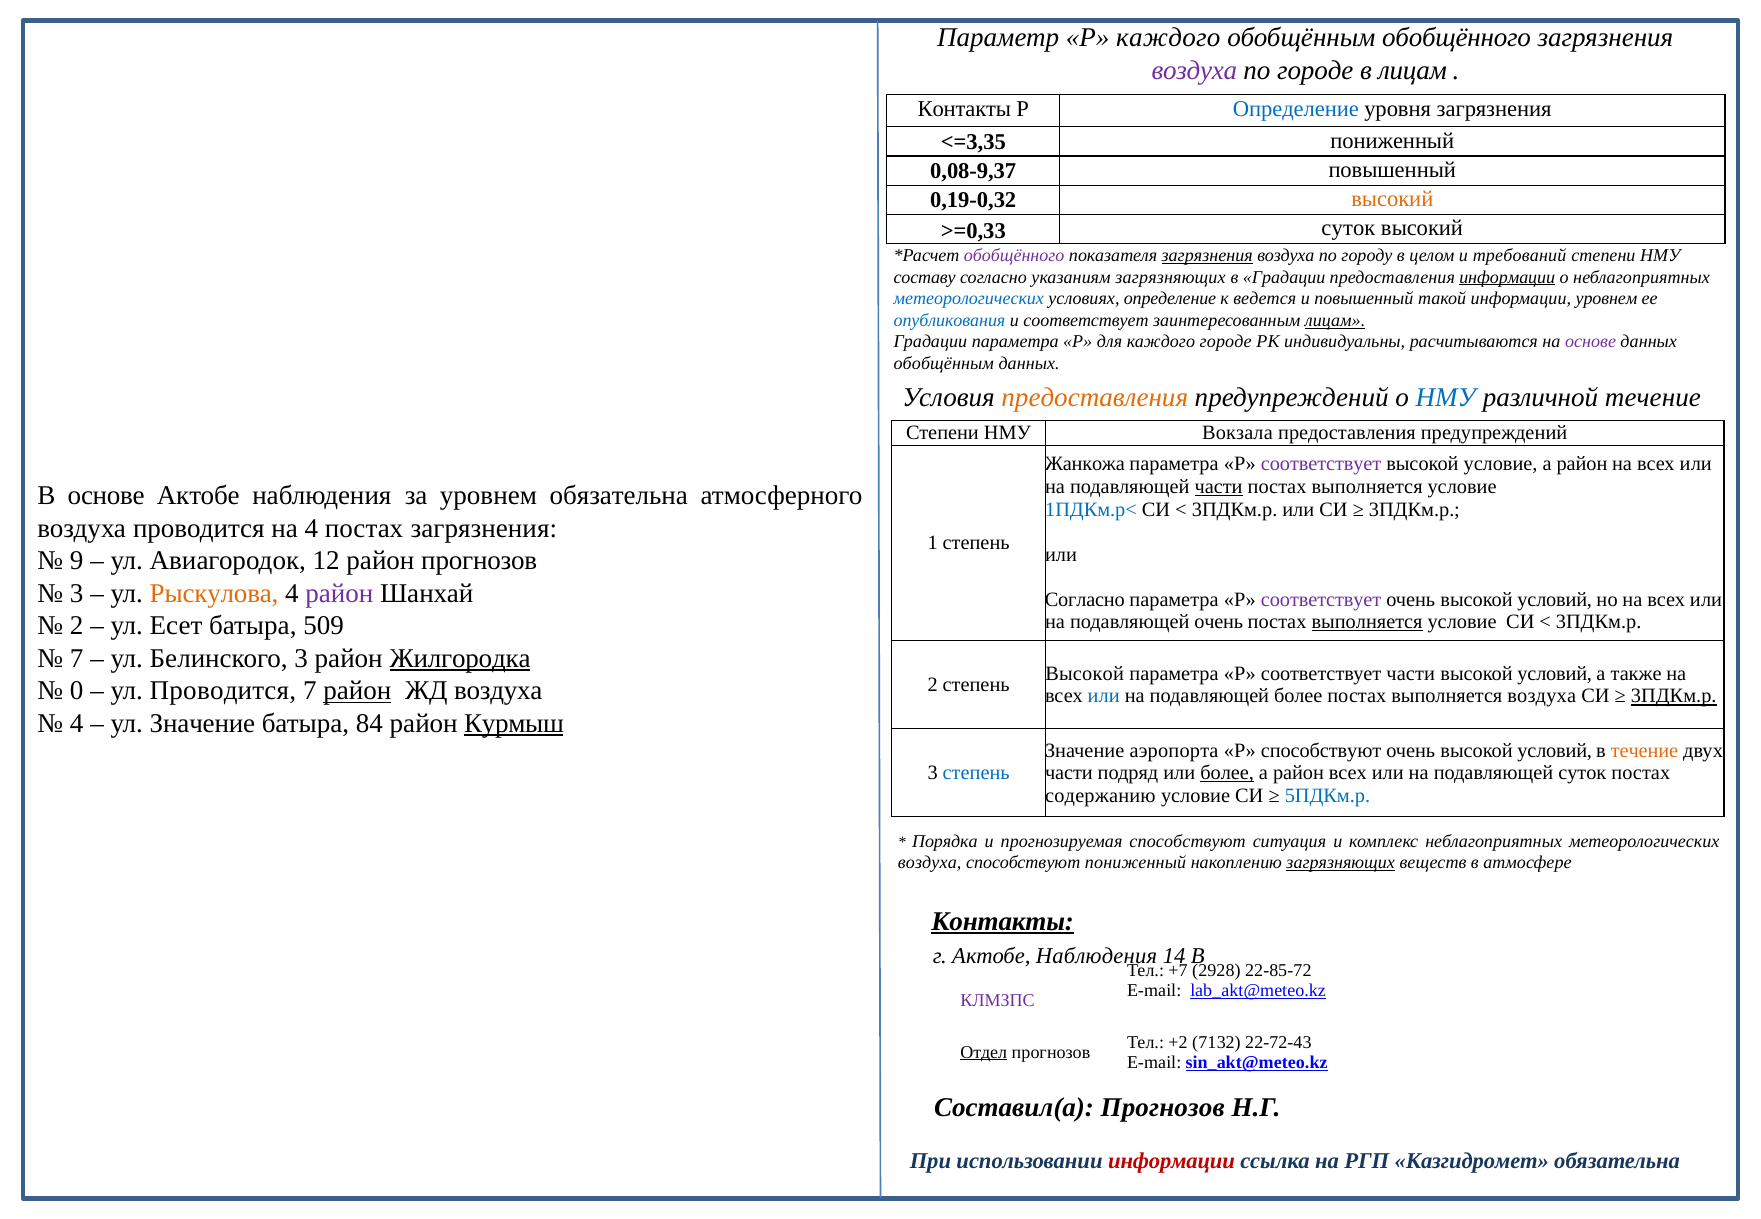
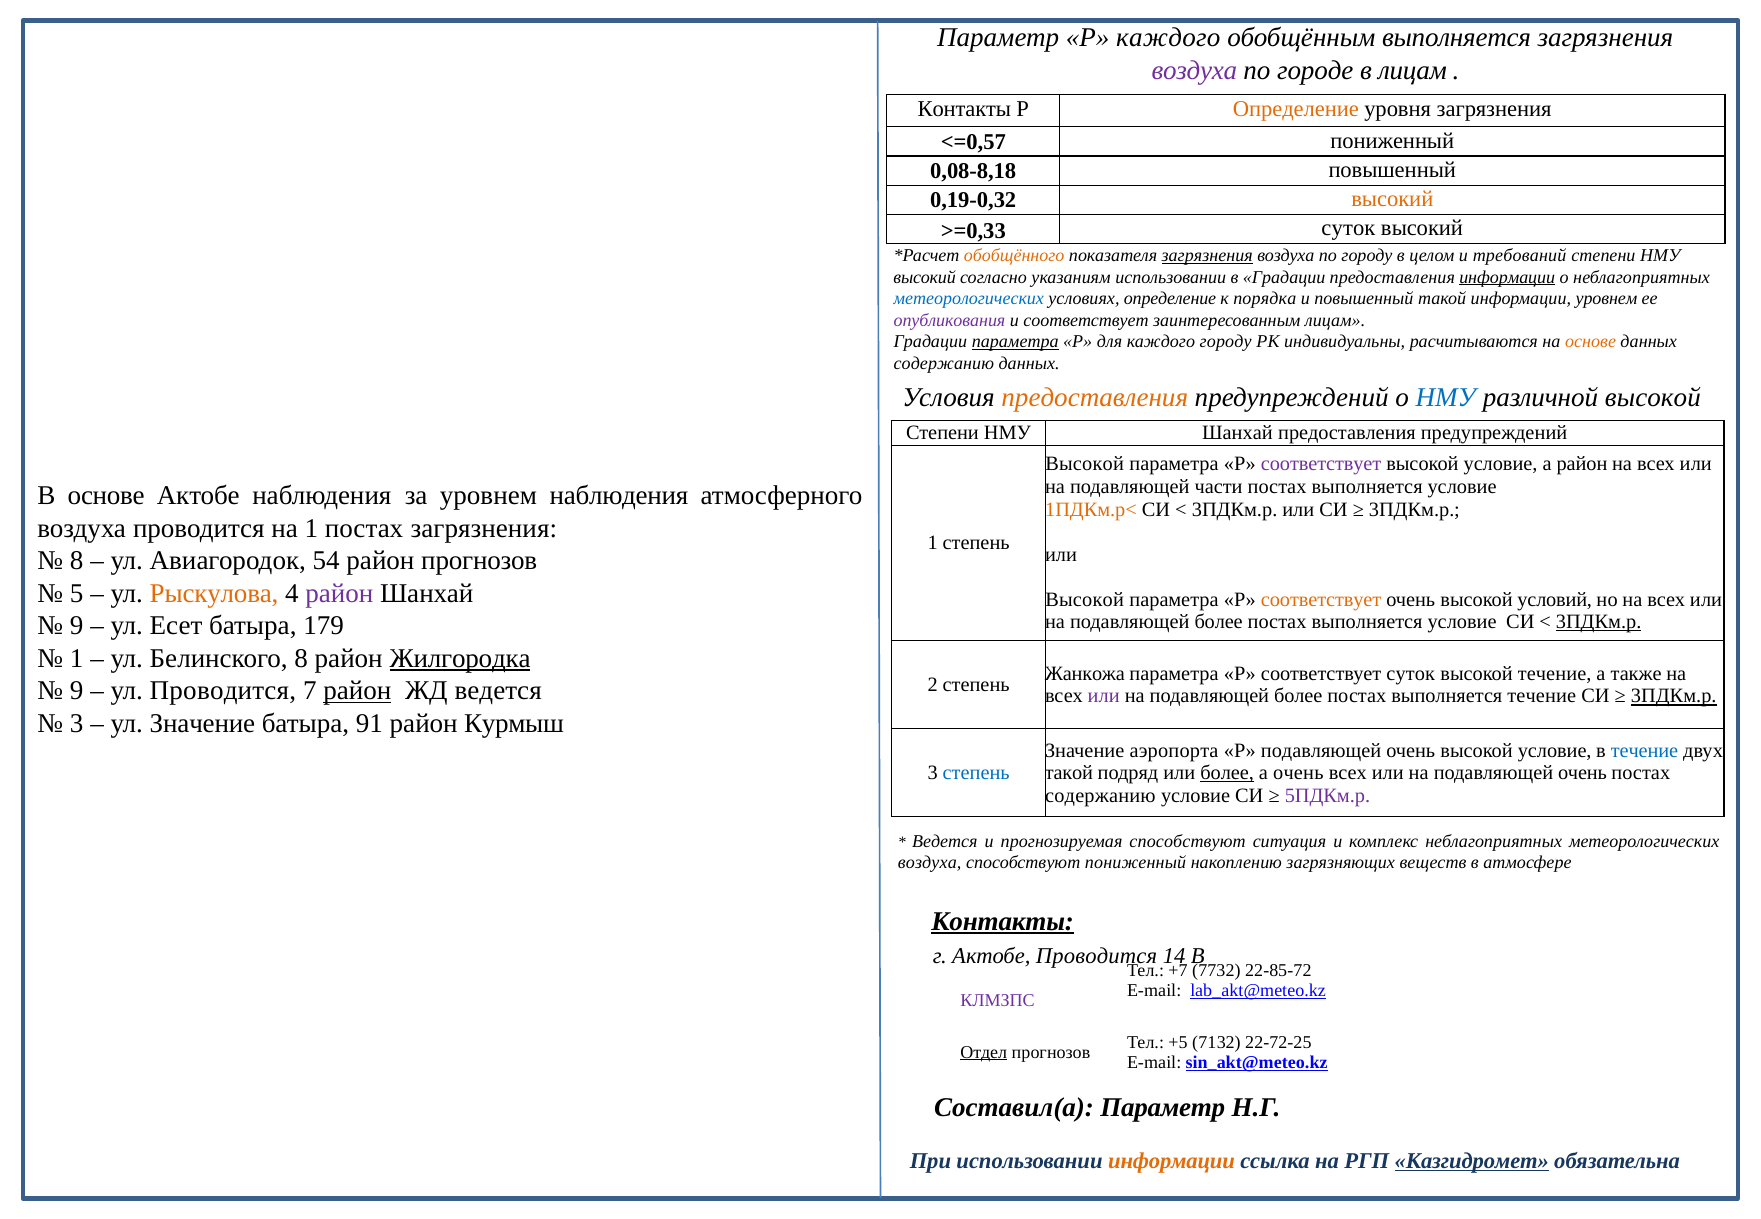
обобщённым обобщённого: обобщённого -> выполняется
Определение at (1296, 109) colour: blue -> orange
<=3,35: <=3,35 -> <=0,57
0,08-9,37: 0,08-9,37 -> 0,08-8,18
обобщённого at (1014, 255) colour: purple -> orange
составу at (925, 277): составу -> высокий
указаниям загрязняющих: загрязняющих -> использовании
ведется: ведется -> порядка
опубликования colour: blue -> purple
лицам at (1335, 320) underline: present -> none
параметра at (1015, 342) underline: none -> present
каждого городе: городе -> городу
основе at (1591, 342) colour: purple -> orange
обобщённым at (944, 364): обобщённым -> содержанию
различной течение: течение -> высокой
НМУ Вокзала: Вокзала -> Шанхай
Жанкожа at (1085, 464): Жанкожа -> Высокой
части at (1219, 487) underline: present -> none
уровнем обязательна: обязательна -> наблюдения
1ПДКм.р< colour: blue -> orange
на 4: 4 -> 1
9 at (77, 561): 9 -> 8
12: 12 -> 54
3 at (77, 594): 3 -> 5
Согласно at (1085, 599): Согласно -> Высокой
соответствует at (1321, 599) colour: purple -> orange
очень at (1219, 622): очень -> более
выполняется at (1367, 622) underline: present -> none
3ПДКм.р at (1599, 622) underline: none -> present
2 at (77, 626): 2 -> 9
509: 509 -> 179
7 at (77, 659): 7 -> 1
Белинского 3: 3 -> 8
Высокой at (1085, 674): Высокой -> Жанкожа
соответствует части: части -> суток
условий at (1555, 674): условий -> течение
0 at (77, 691): 0 -> 9
ЖД воздуха: воздуха -> ведется
или at (1104, 696) colour: blue -> purple
выполняется воздуха: воздуха -> течение
4 at (77, 724): 4 -> 3
84: 84 -> 91
Курмыш underline: present -> none
Р способствуют: способствуют -> подавляющей
условий at (1555, 751): условий -> условие
течение at (1645, 751) colour: orange -> blue
части at (1069, 773): части -> такой
район at (1298, 773): район -> очень
на подавляющей суток: суток -> очень
5ПДКм.р colour: blue -> purple
Порядка at (945, 841): Порядка -> Ведется
загрязняющих at (1341, 863) underline: present -> none
г Актобе Наблюдения: Наблюдения -> Проводится
2928: 2928 -> 7732
+2: +2 -> +5
22-72-43: 22-72-43 -> 22-72-25
Составил(а Прогнозов: Прогнозов -> Параметр
информации at (1172, 1161) colour: red -> orange
Казгидромет underline: none -> present
